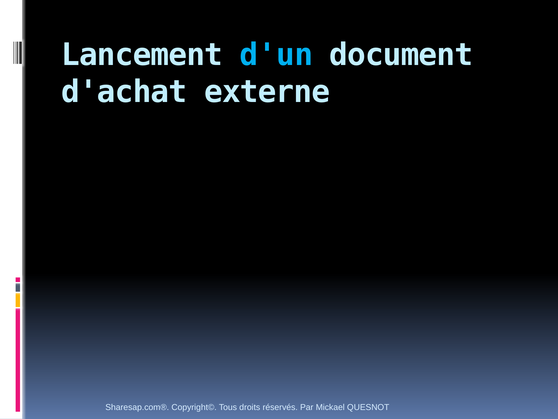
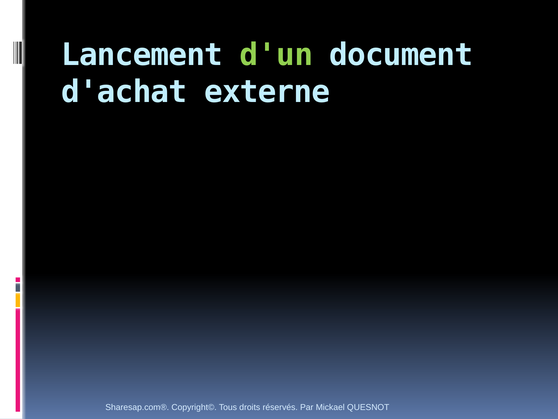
d'un colour: light blue -> light green
